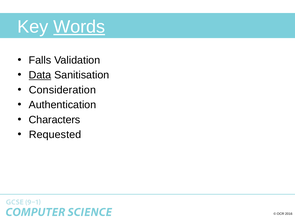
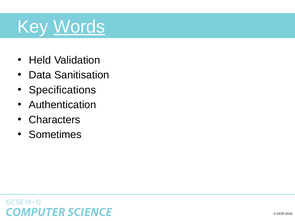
Falls: Falls -> Held
Data underline: present -> none
Consideration: Consideration -> Specifications
Requested: Requested -> Sometimes
